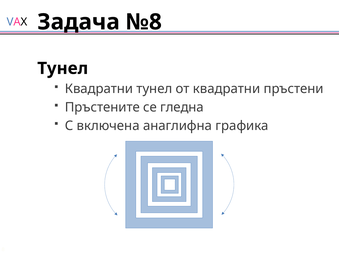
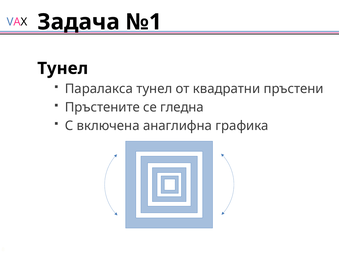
№8: №8 -> №1
Квадратни at (99, 89): Квадратни -> Паралакса
